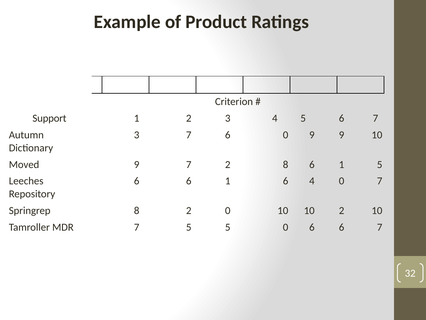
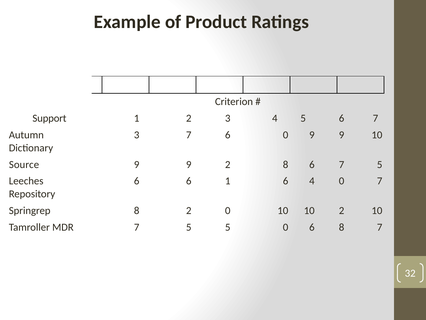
Moved: Moved -> Source
7 at (189, 164): 7 -> 9
8 6 1: 1 -> 7
0 6 6: 6 -> 8
